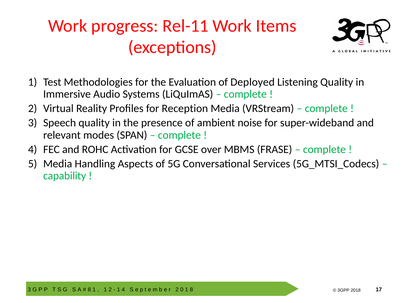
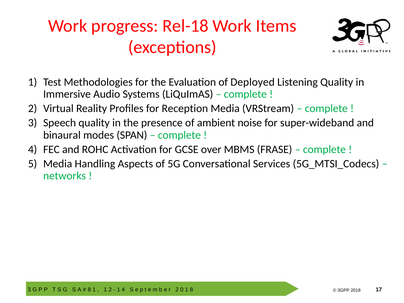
Rel-11: Rel-11 -> Rel-18
relevant: relevant -> binaural
capability: capability -> networks
